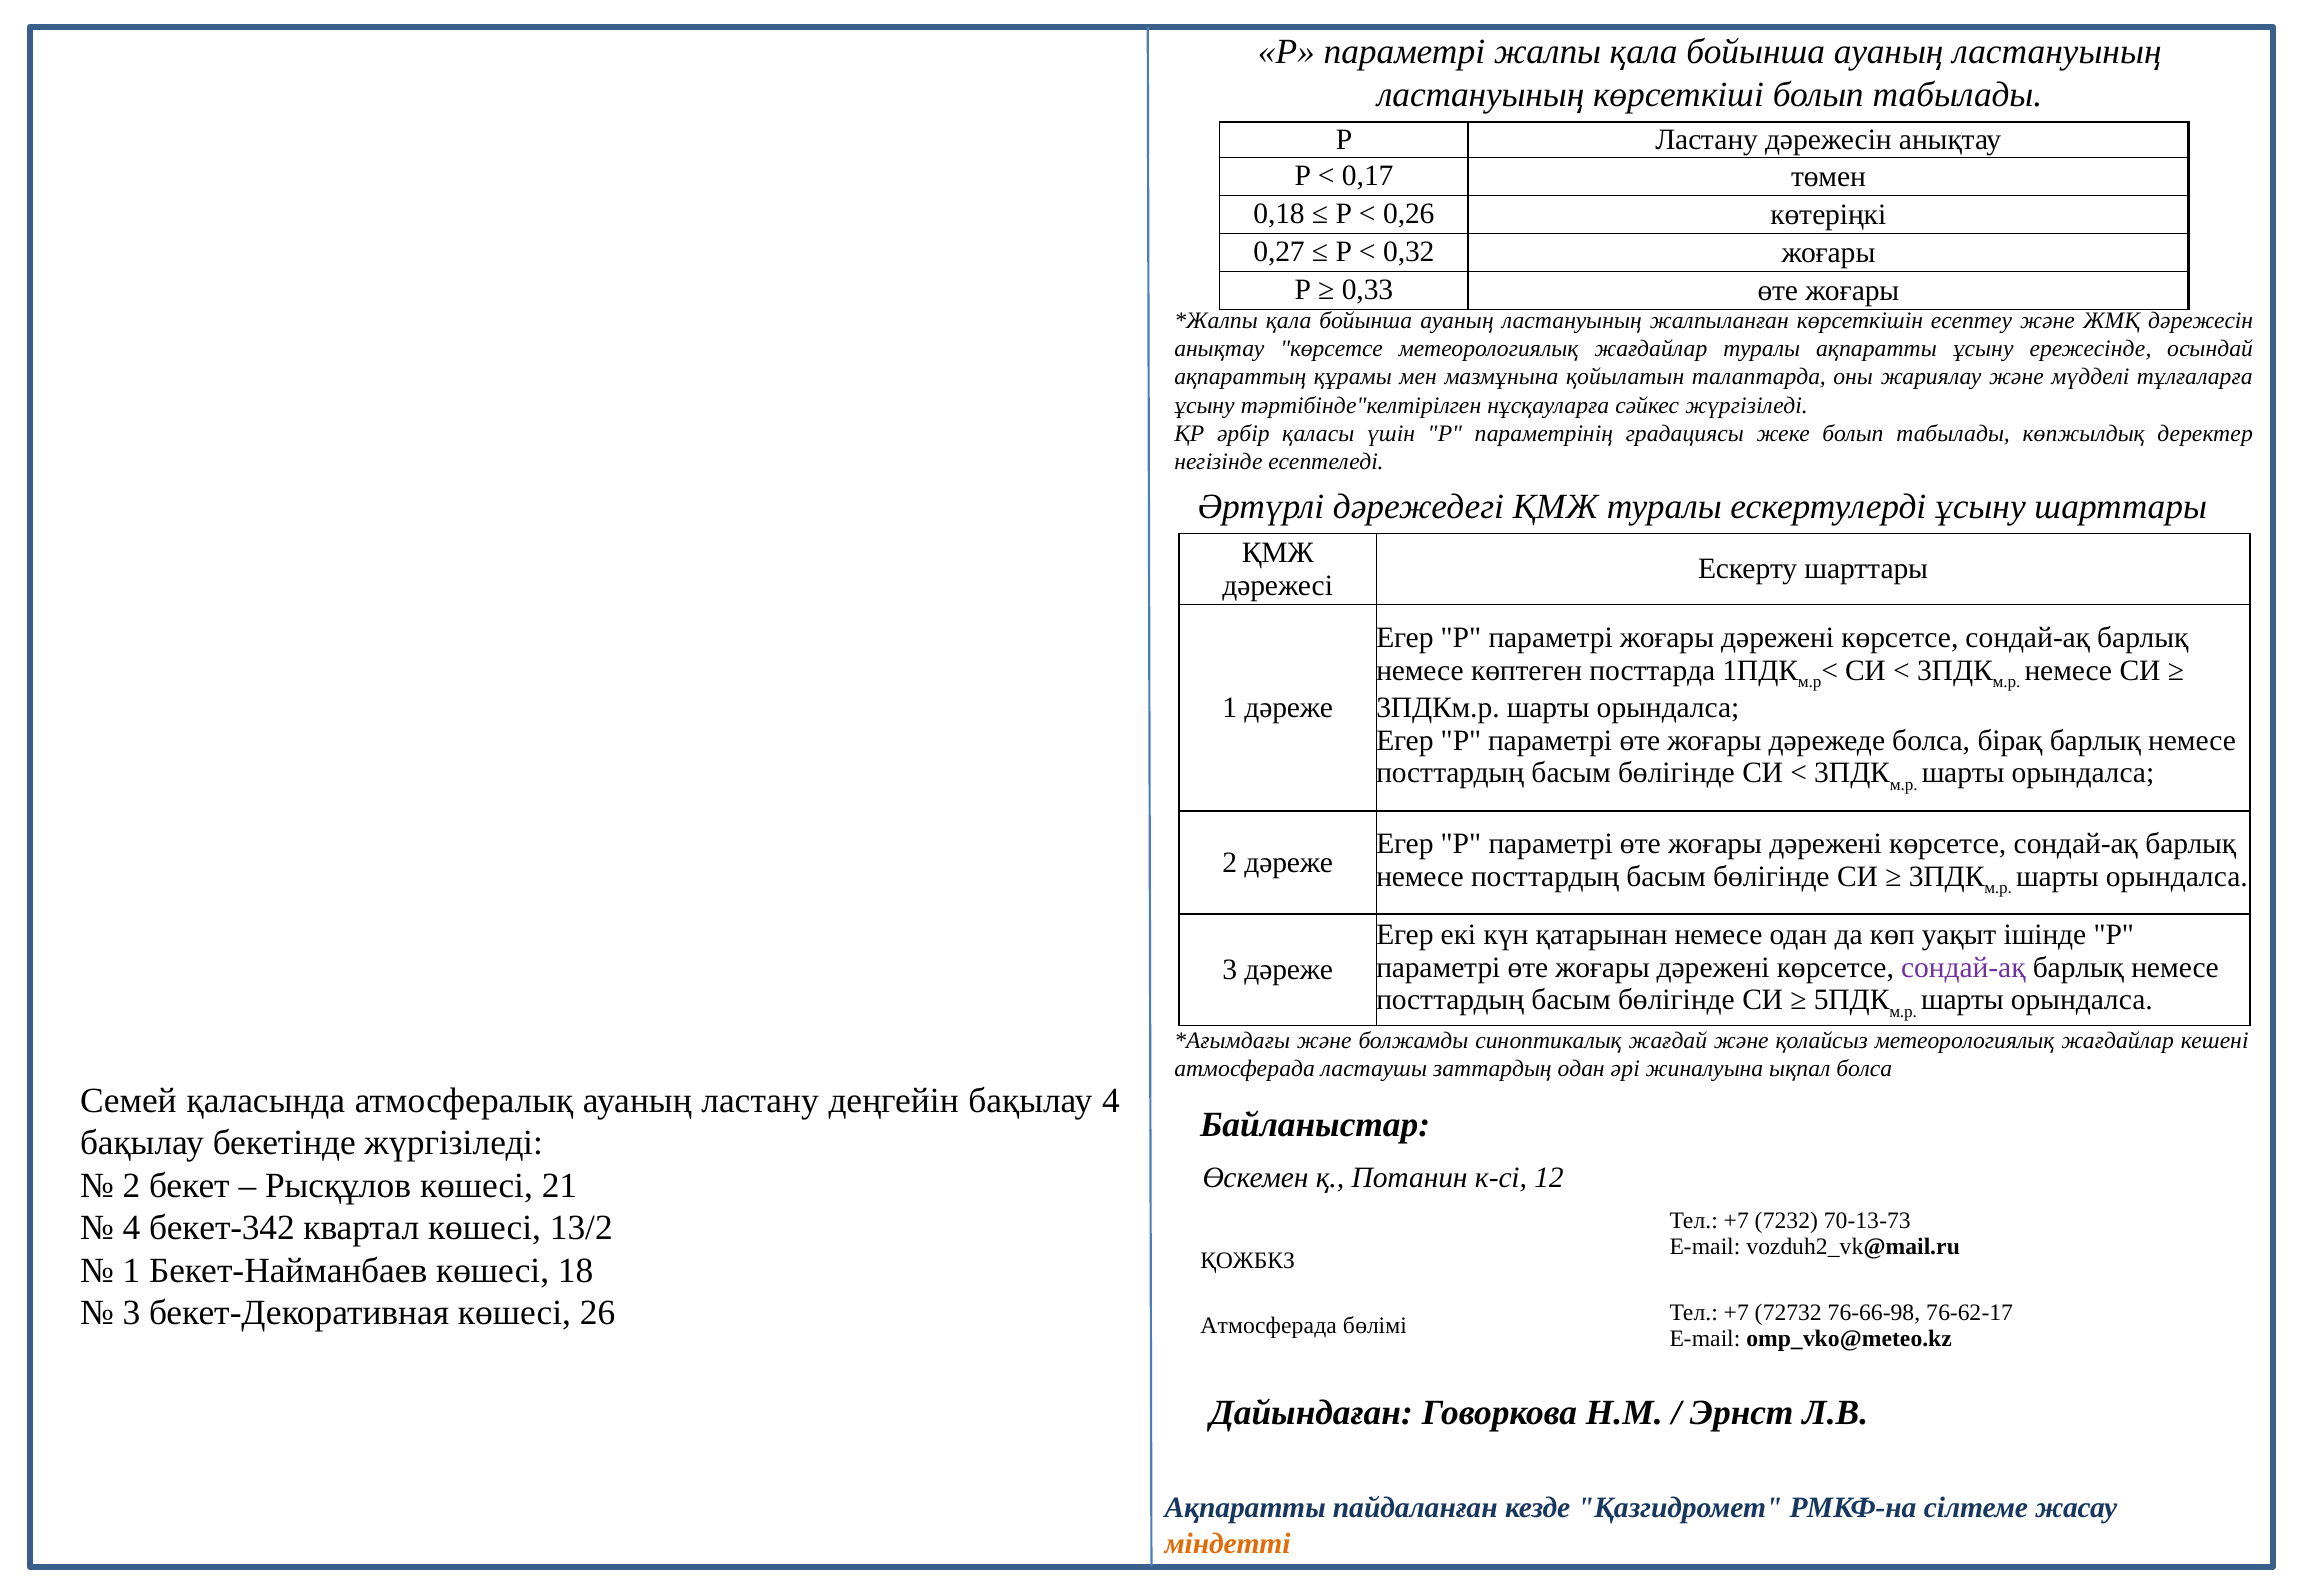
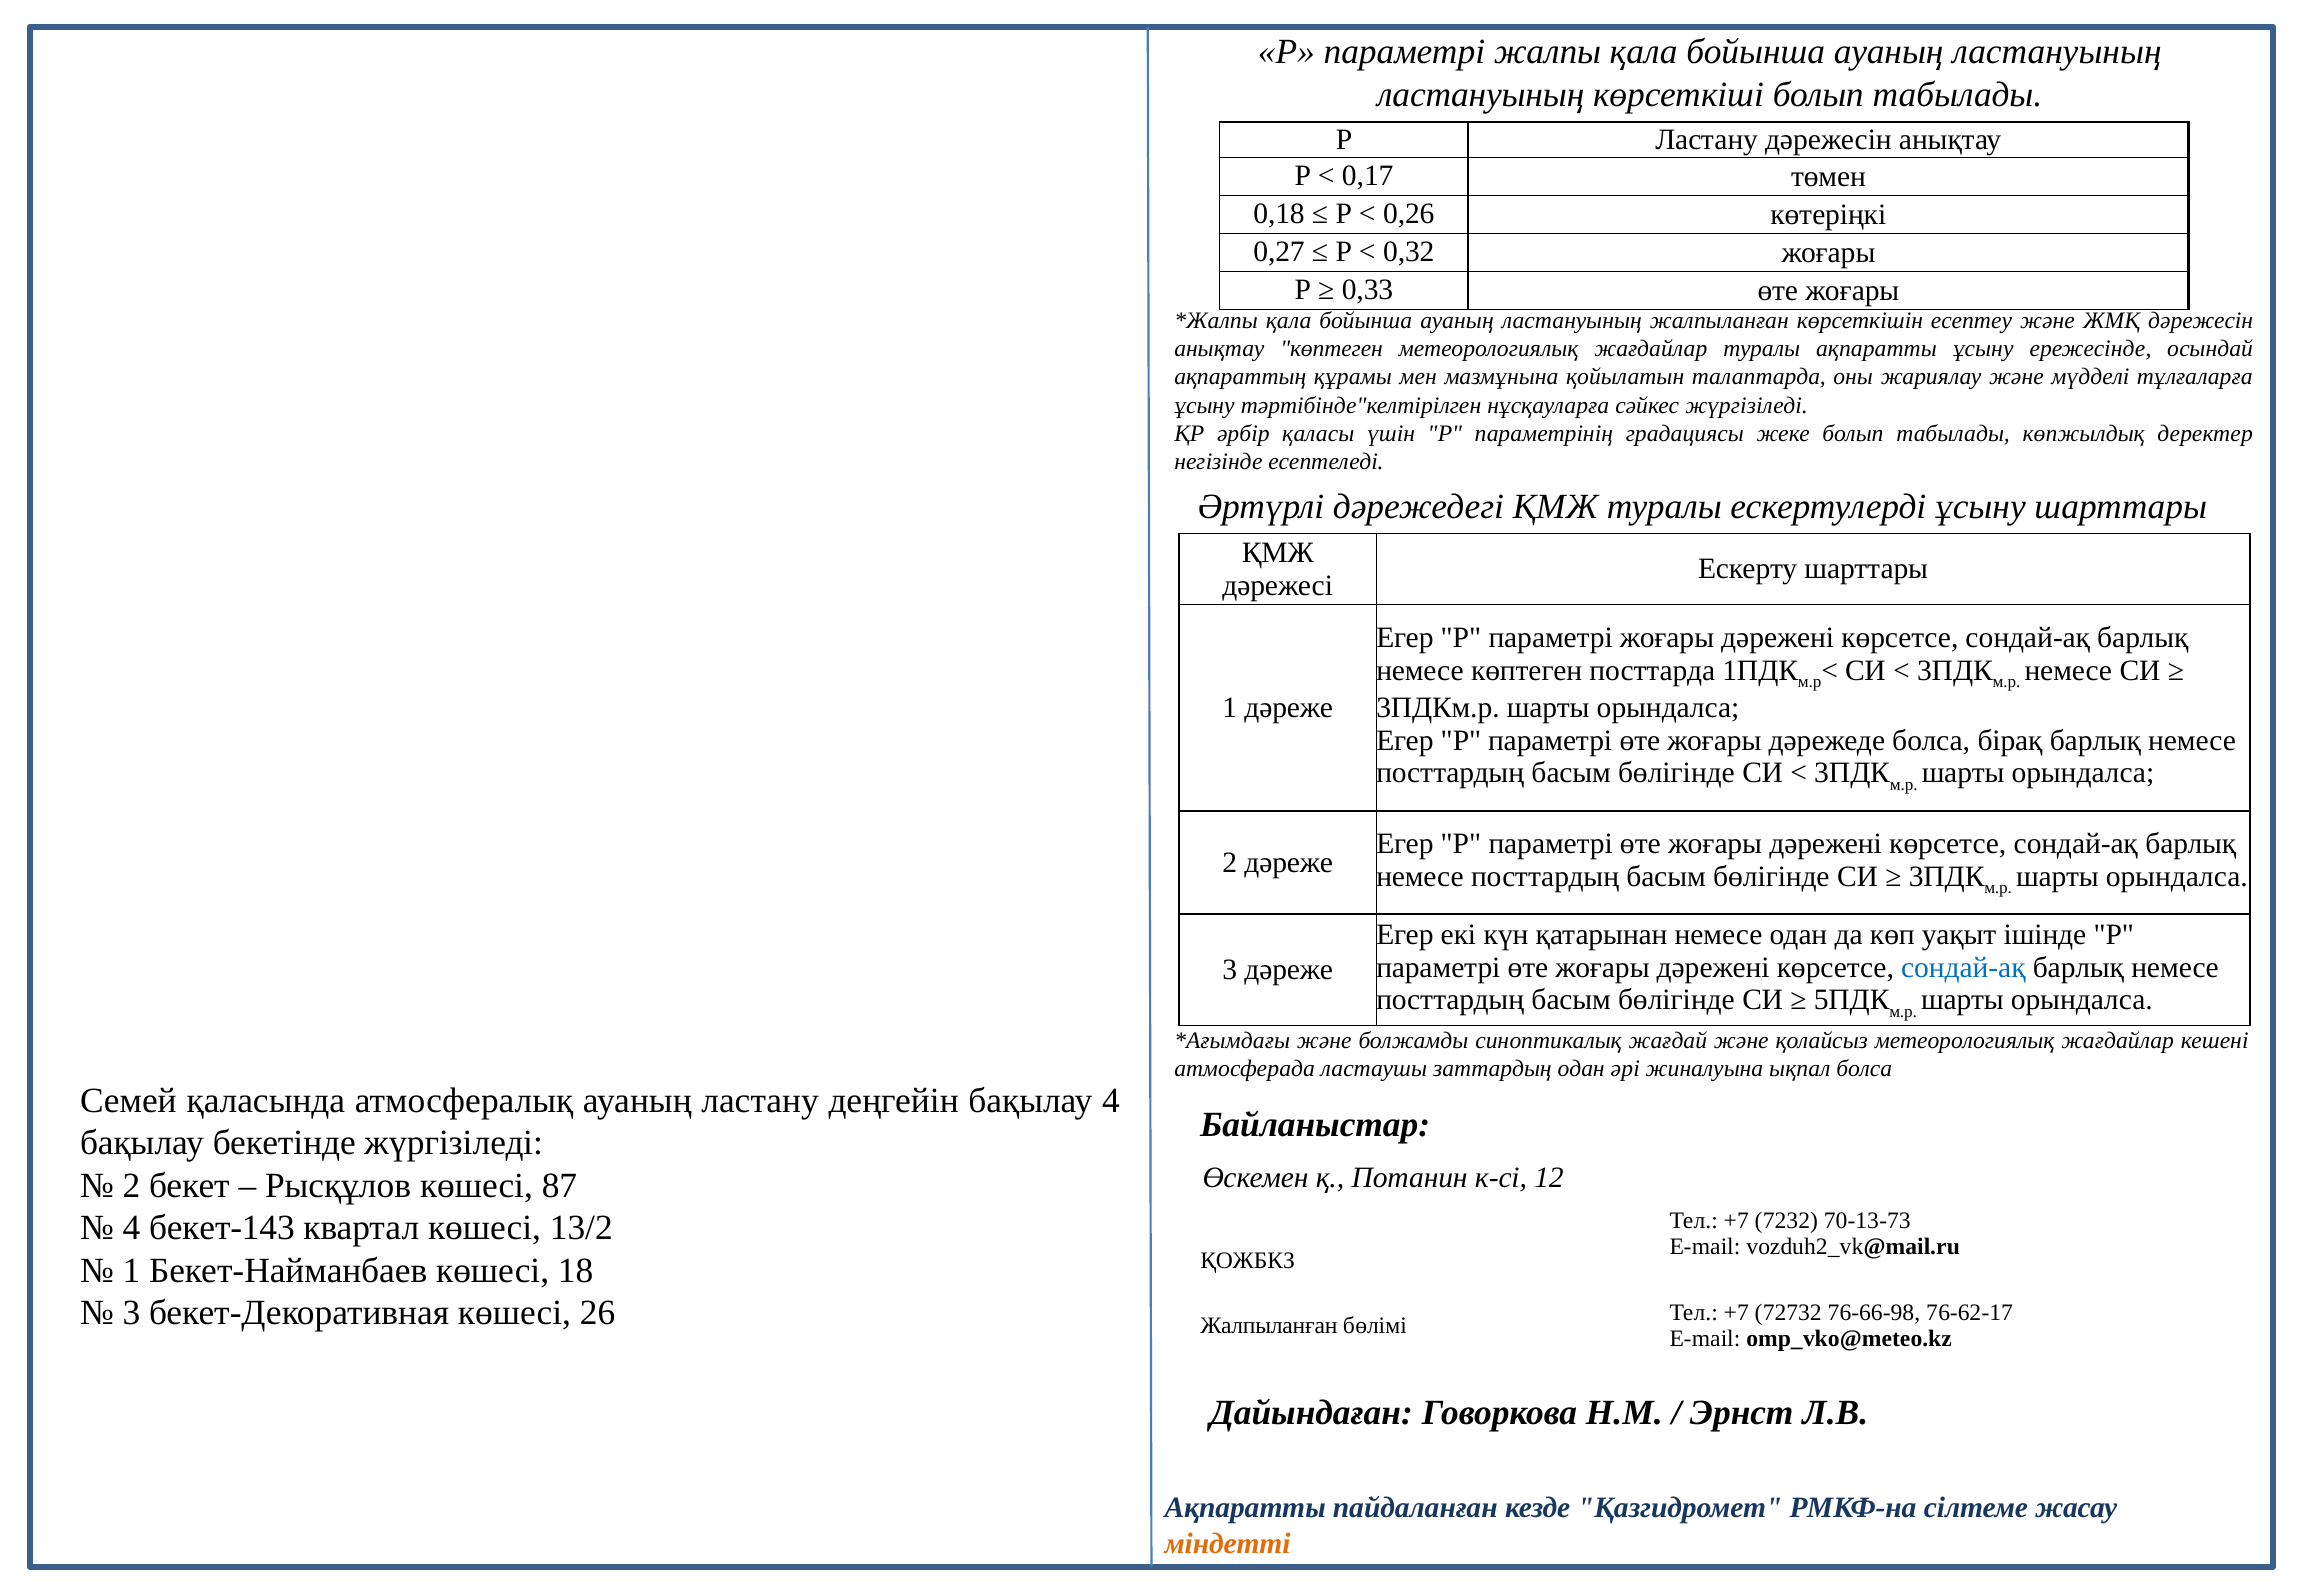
анықтау көрсетсе: көрсетсе -> көптеген
сондай-ақ at (1963, 968) colour: purple -> blue
21: 21 -> 87
бекет-342: бекет-342 -> бекет-143
Атмосферада at (1269, 1326): Атмосферада -> Жалпыланған
